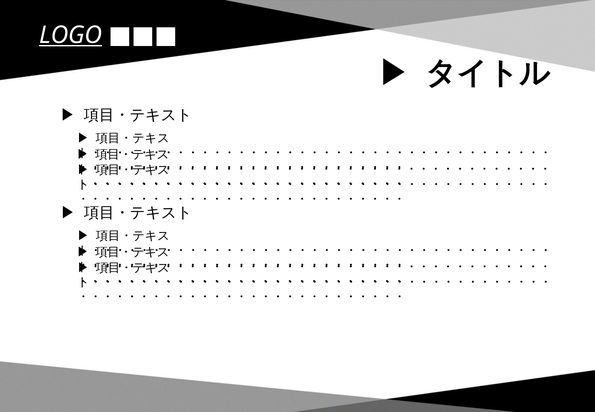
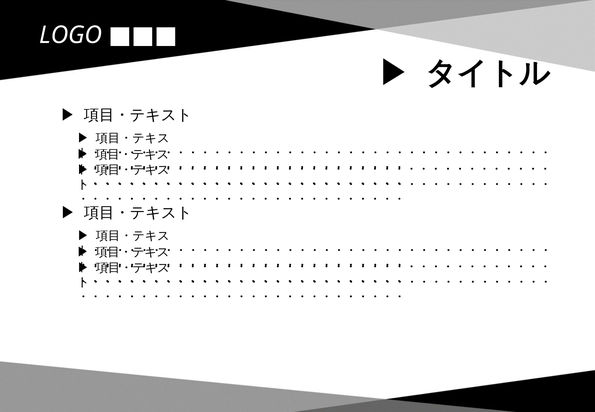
LOGO underline: present -> none
